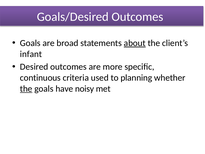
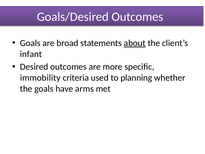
continuous: continuous -> immobility
the at (26, 89) underline: present -> none
noisy: noisy -> arms
